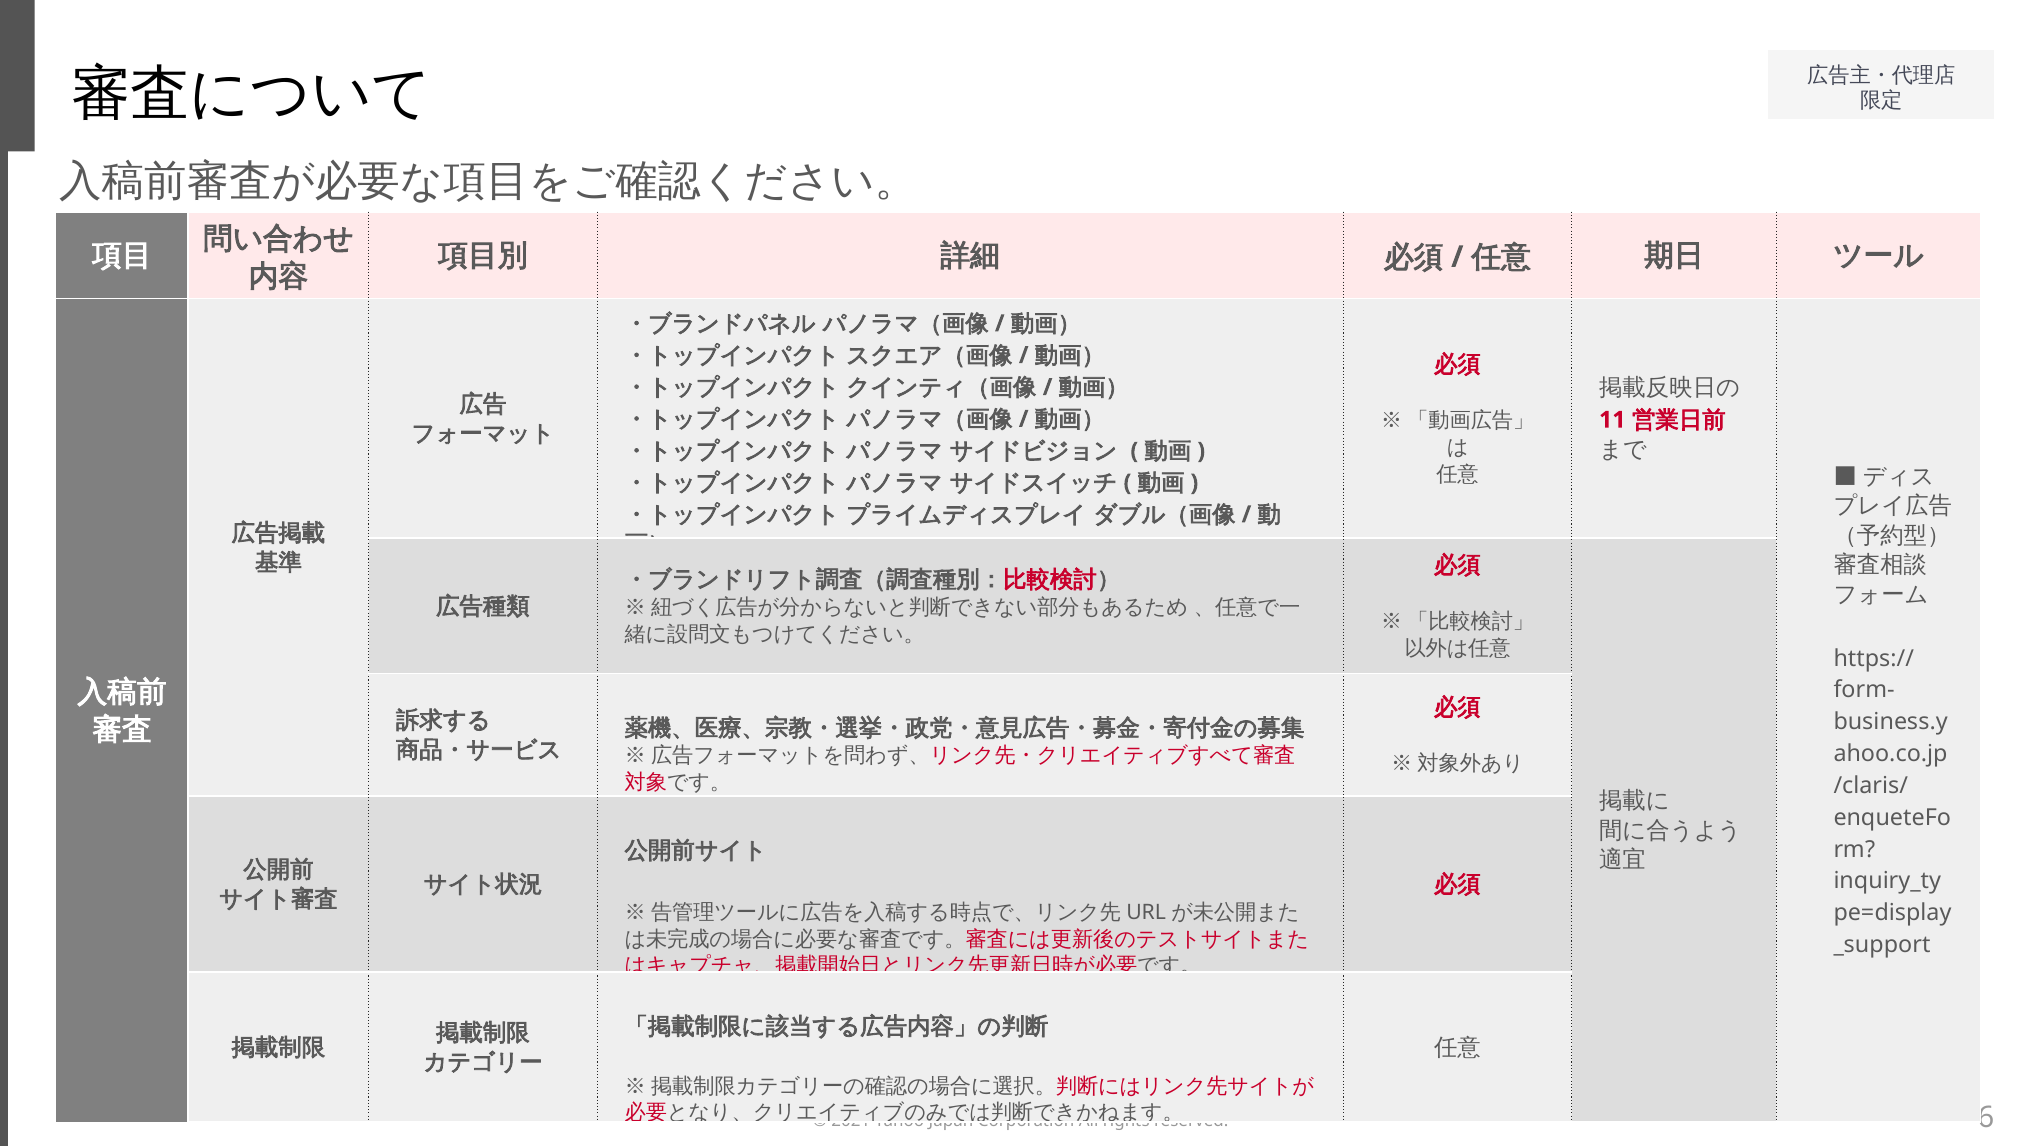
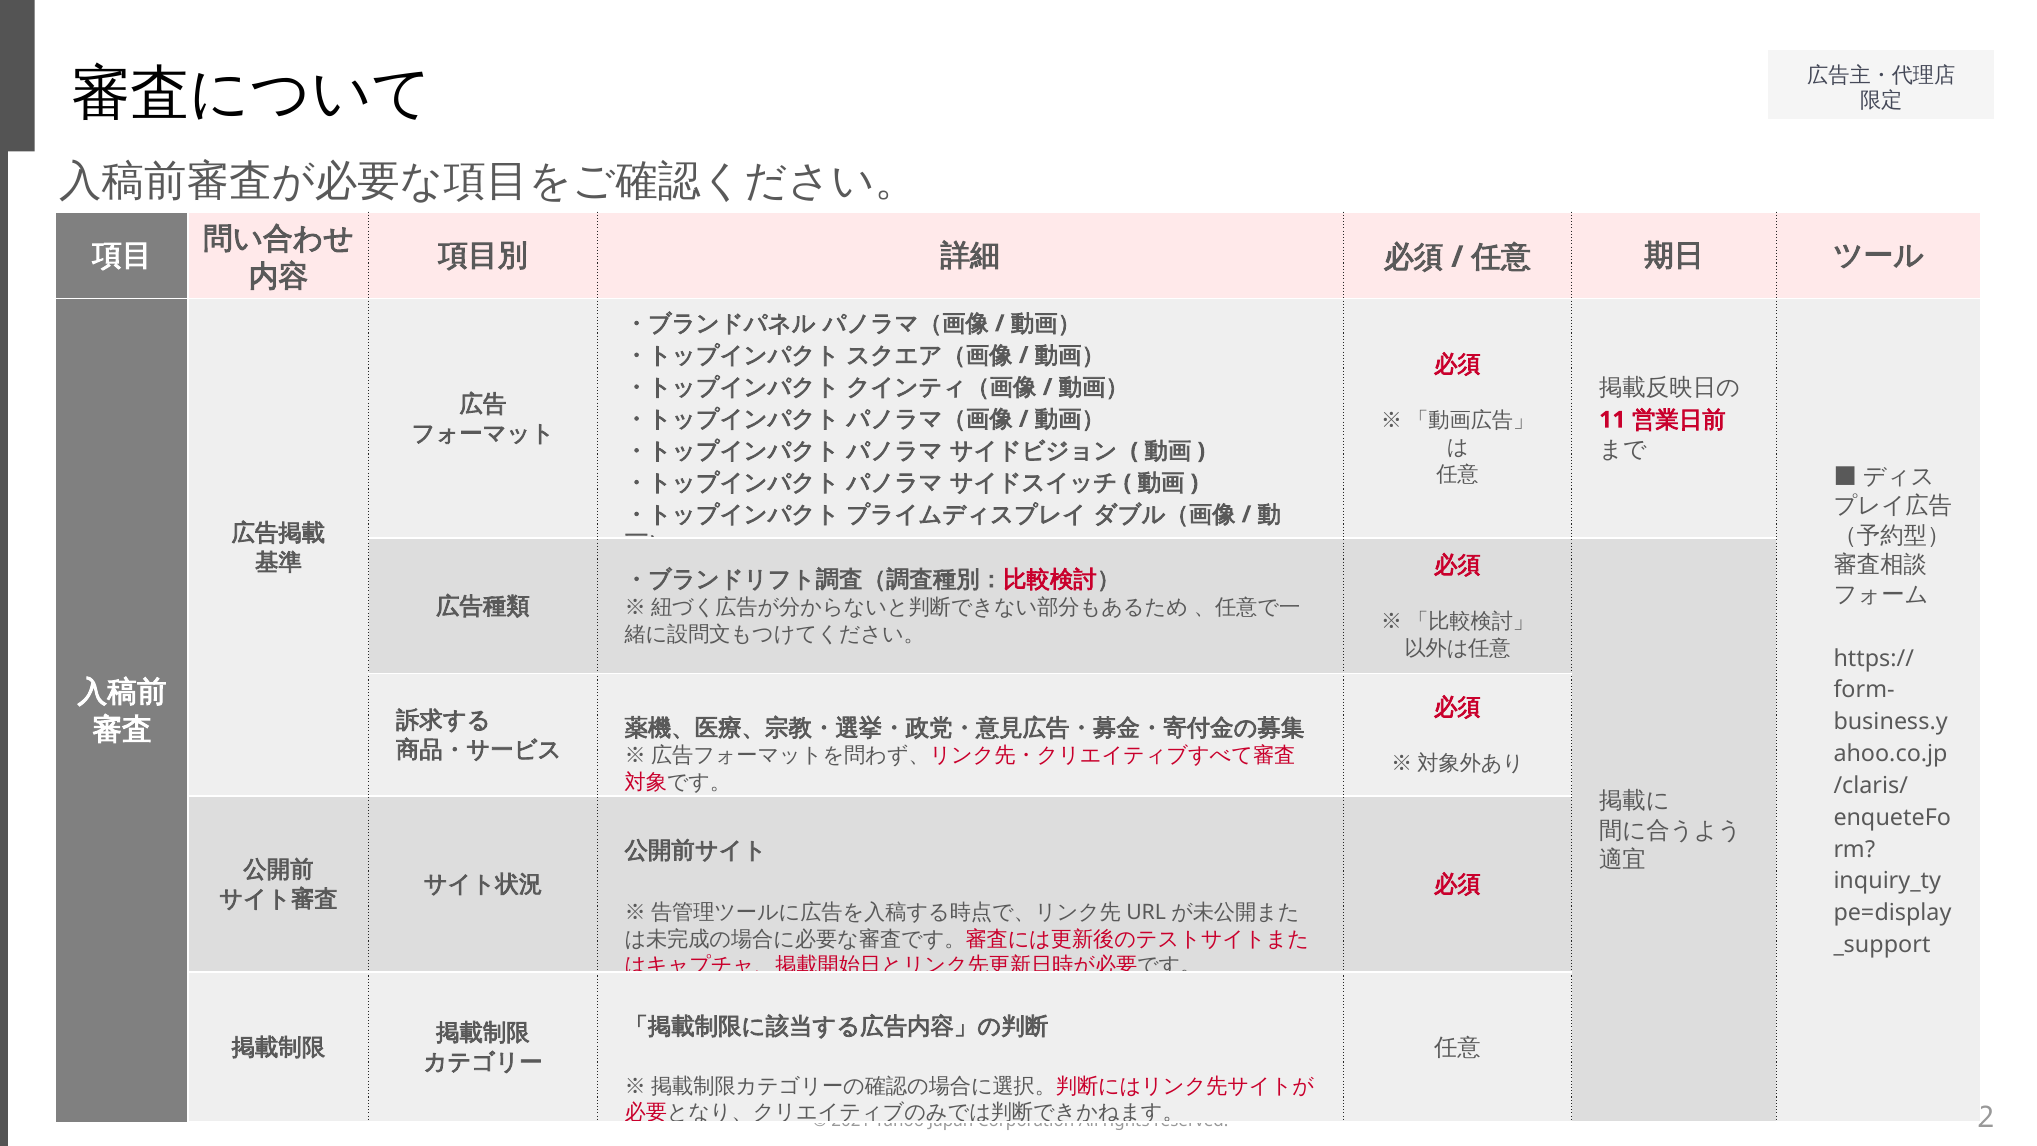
6: 6 -> 2
